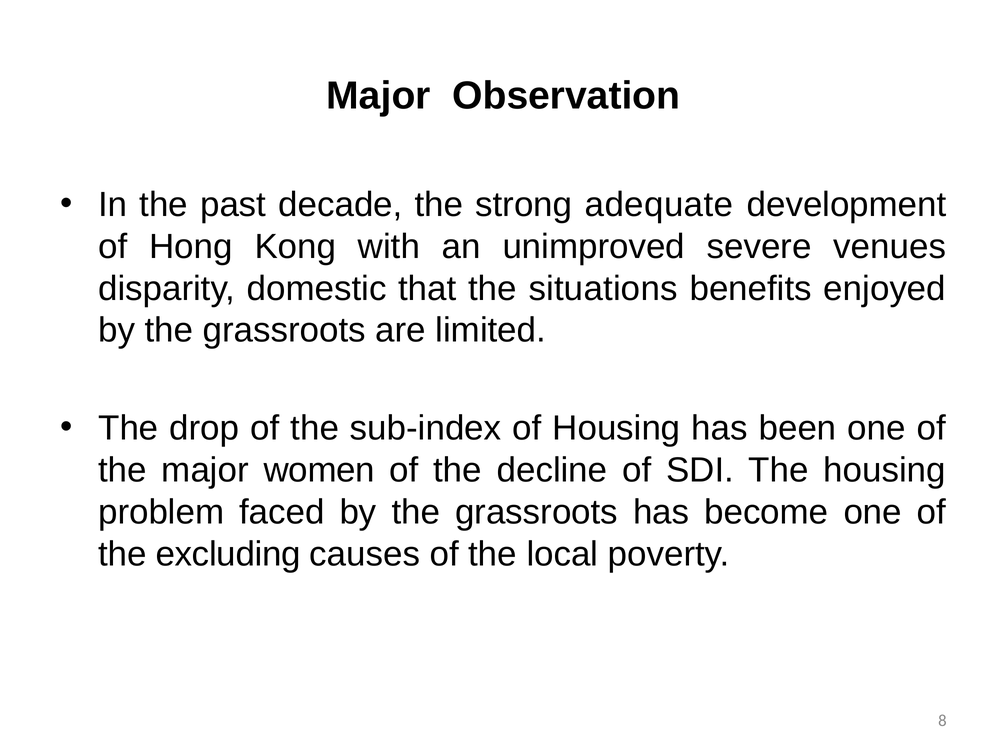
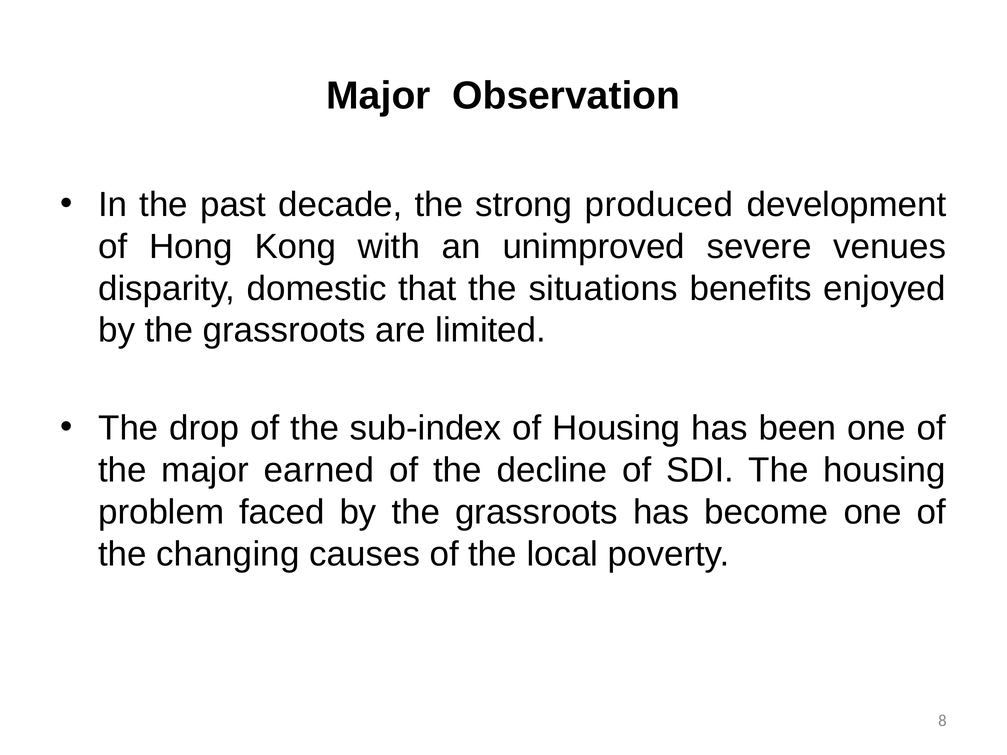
adequate: adequate -> produced
women: women -> earned
excluding: excluding -> changing
